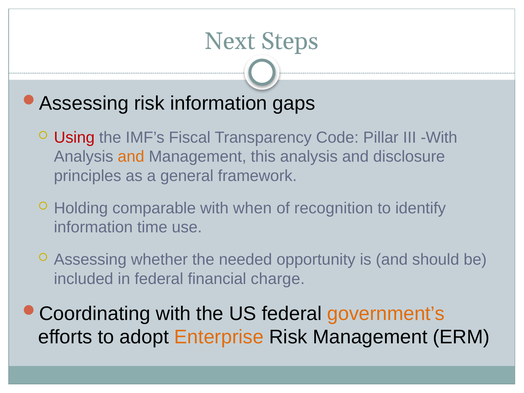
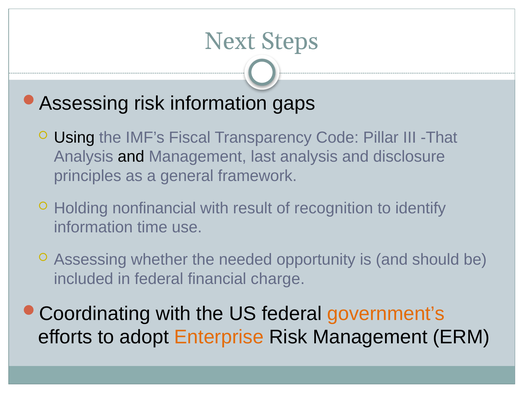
Using colour: red -> black
III With: With -> That
and at (131, 157) colour: orange -> black
this: this -> last
comparable: comparable -> nonfinancial
when: when -> result
